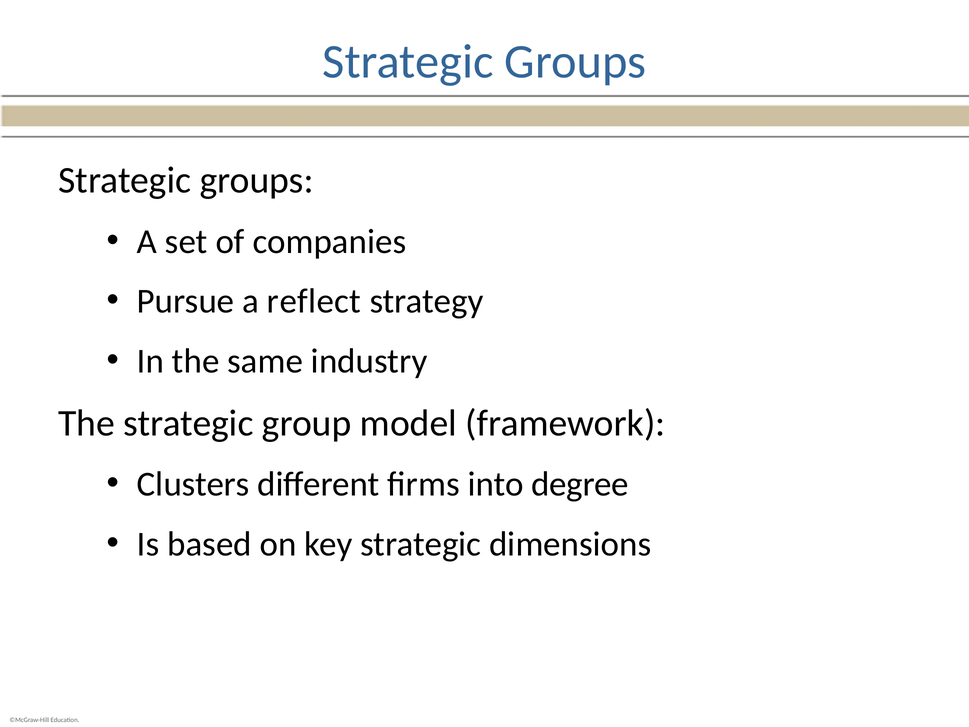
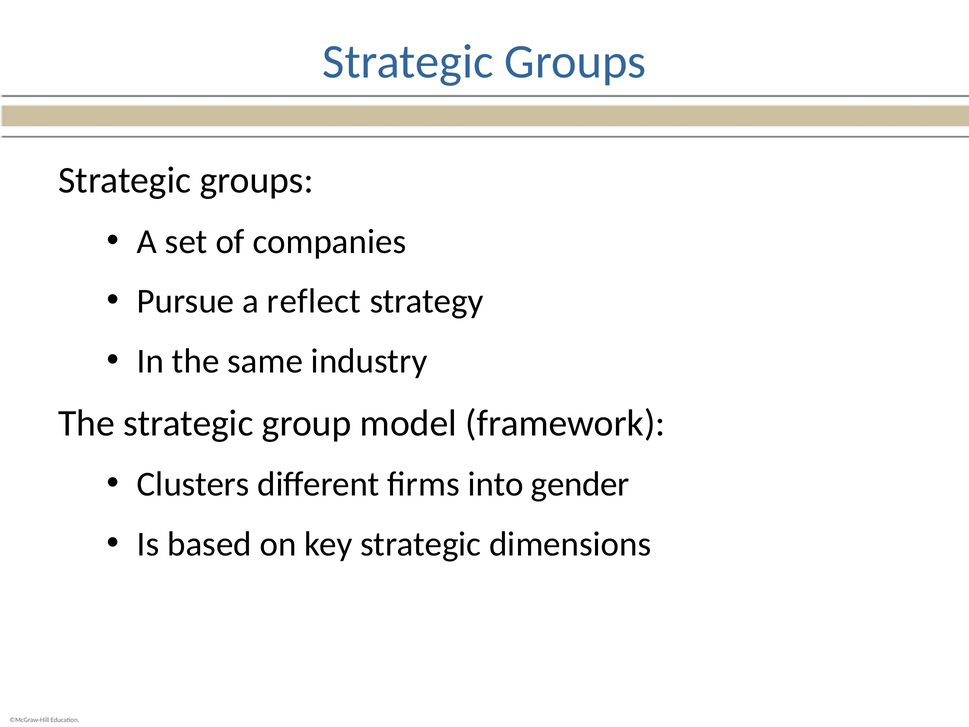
degree: degree -> gender
